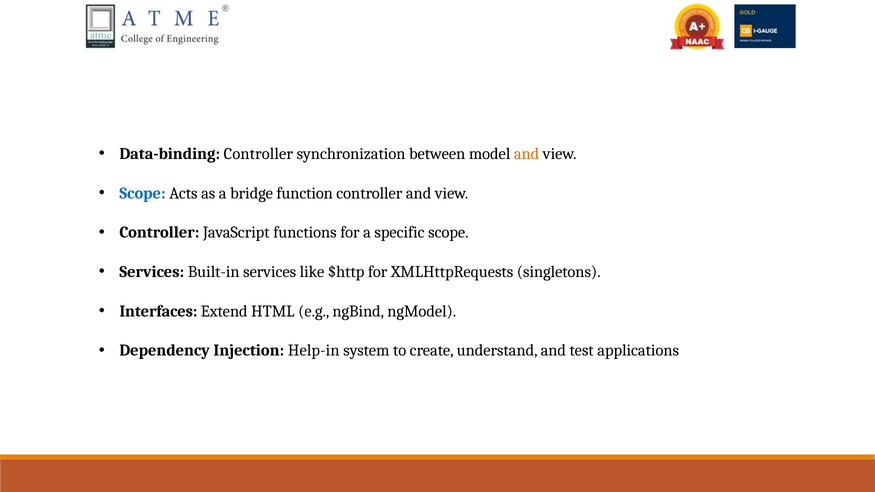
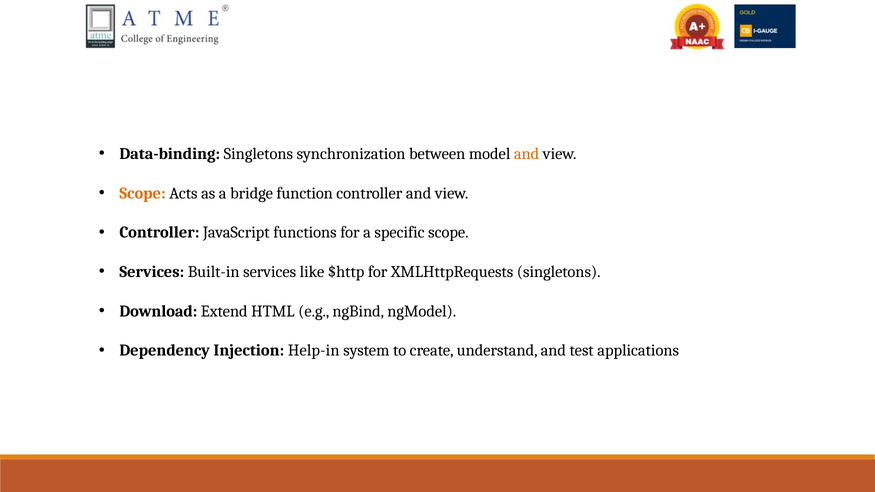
Data-binding Controller: Controller -> Singletons
Scope at (143, 193) colour: blue -> orange
Interfaces: Interfaces -> Download
